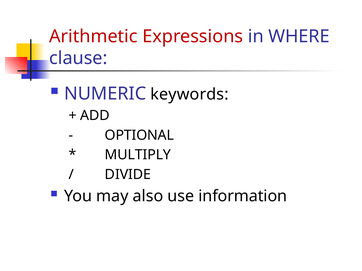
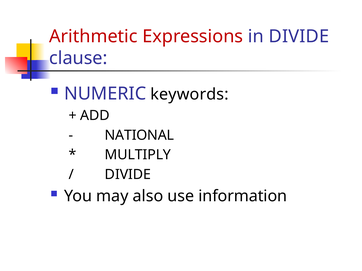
in WHERE: WHERE -> DIVIDE
OPTIONAL: OPTIONAL -> NATIONAL
